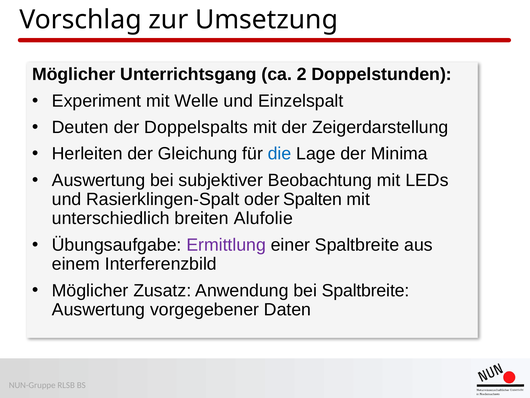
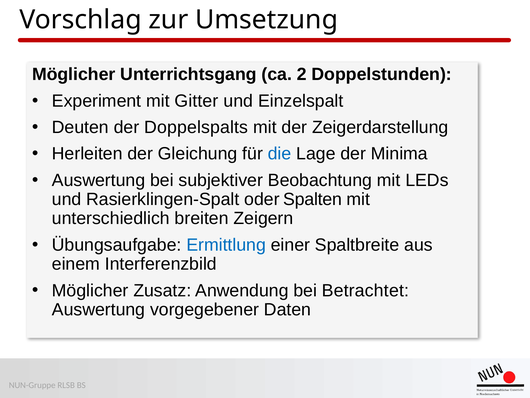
Welle: Welle -> Gitter
Alufolie: Alufolie -> Zeigern
Ermittlung colour: purple -> blue
bei Spaltbreite: Spaltbreite -> Betrachtet
